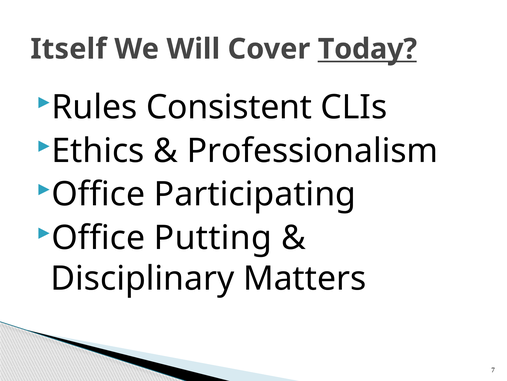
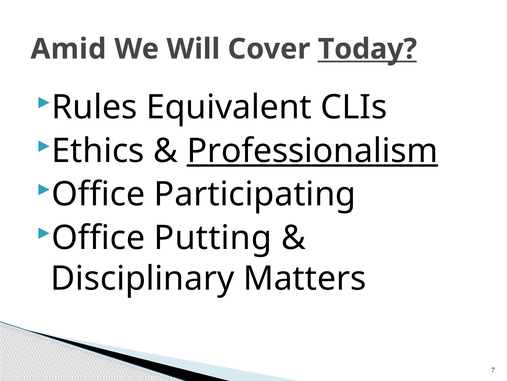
Itself: Itself -> Amid
Consistent: Consistent -> Equivalent
Professionalism underline: none -> present
